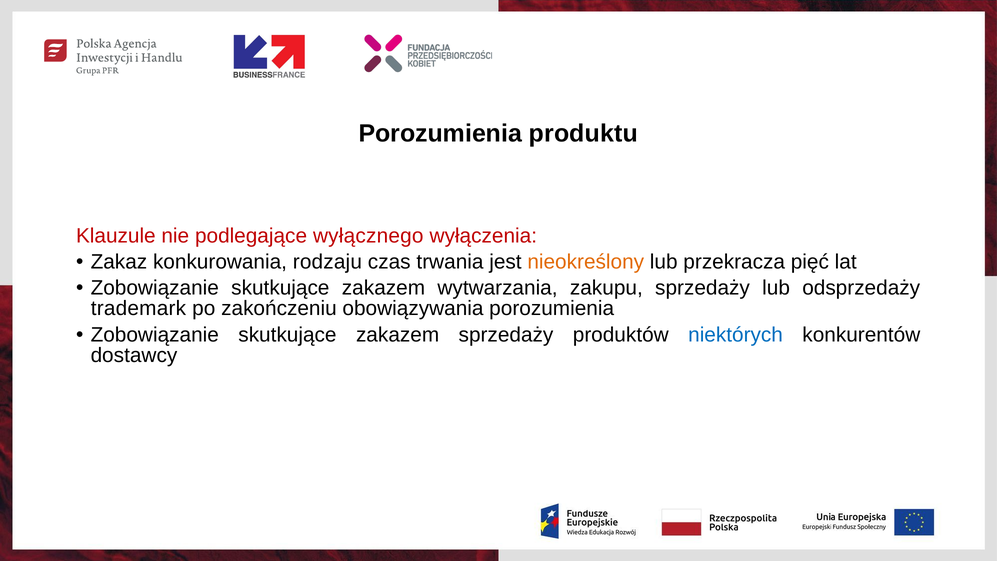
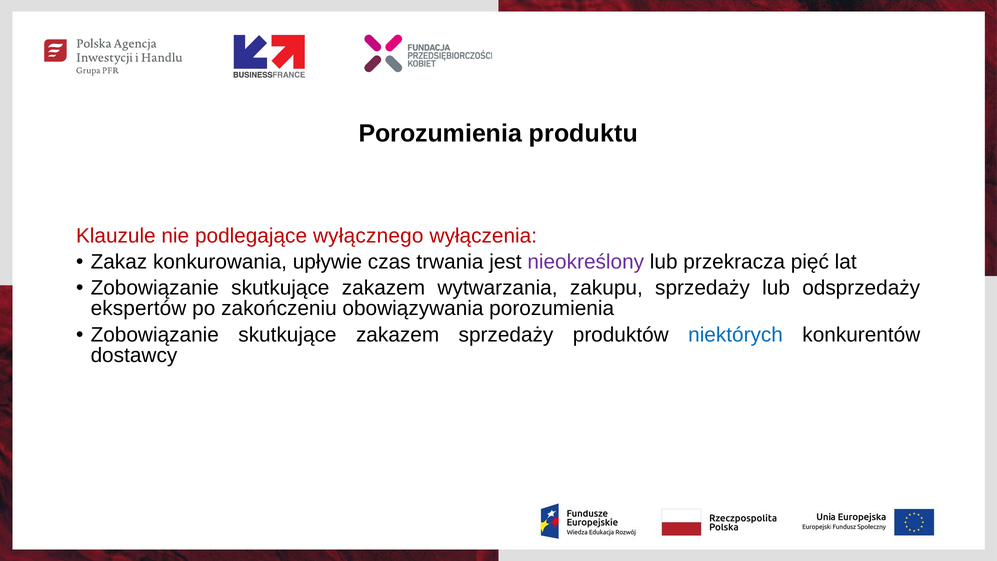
rodzaju: rodzaju -> upływie
nieokreślony colour: orange -> purple
trademark: trademark -> ekspertów
